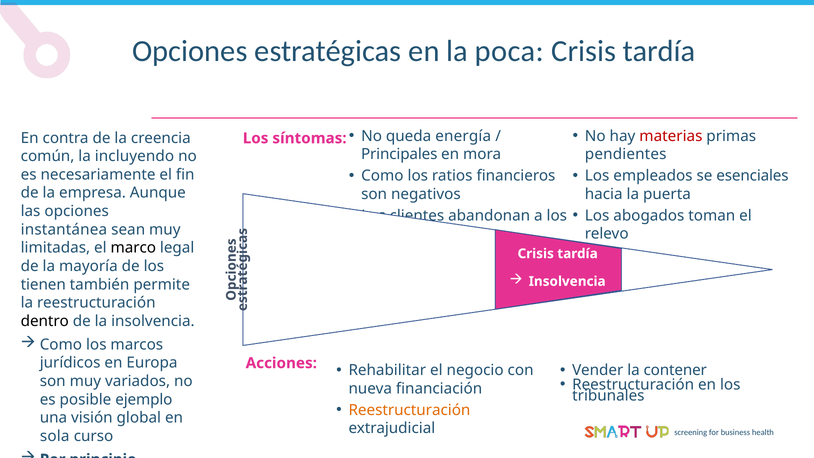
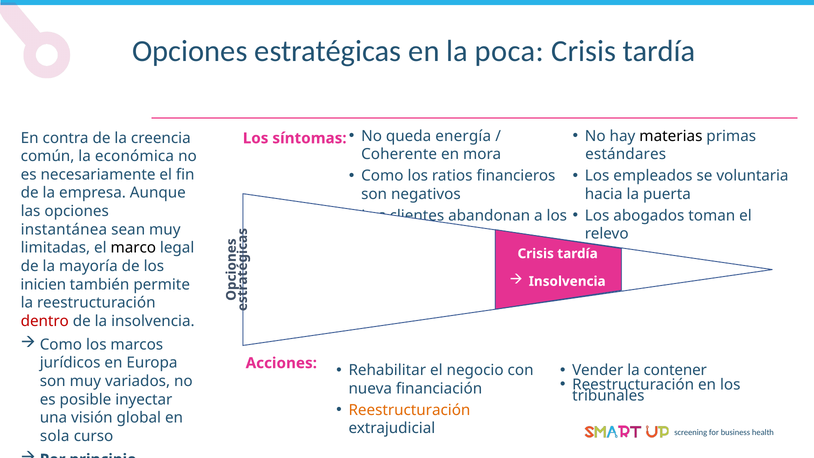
materias colour: red -> black
Principales: Principales -> Coherente
pendientes: pendientes -> estándares
incluyendo: incluyendo -> económica
esenciales: esenciales -> voluntaria
tienen: tienen -> inicien
dentro colour: black -> red
ejemplo: ejemplo -> inyectar
